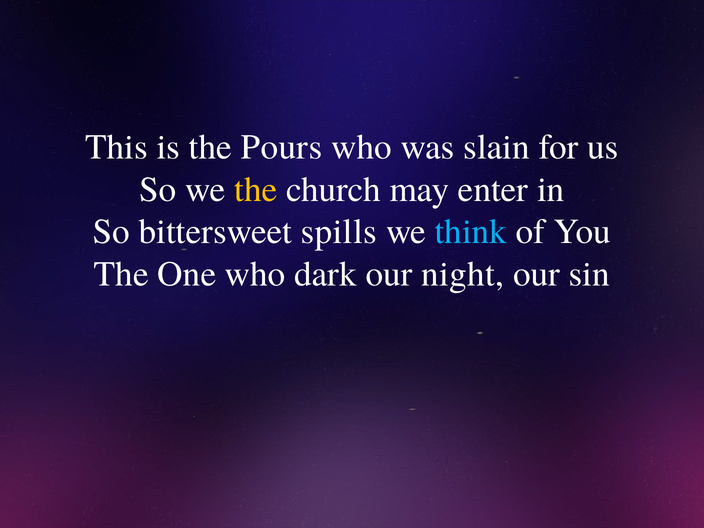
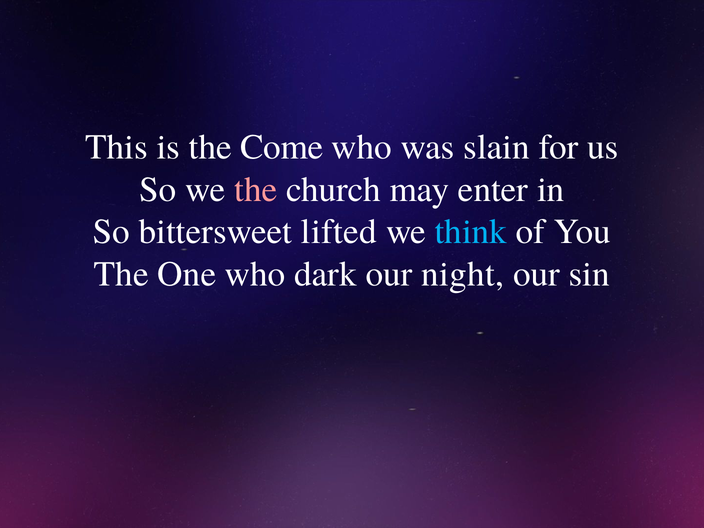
Pours: Pours -> Come
the at (256, 190) colour: yellow -> pink
spills: spills -> lifted
